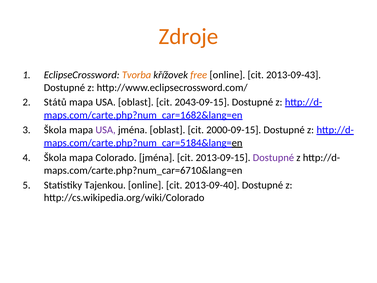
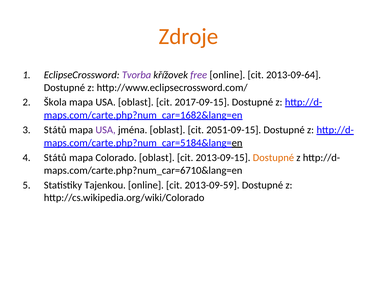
Tvorba colour: orange -> purple
free colour: orange -> purple
2013-09-43: 2013-09-43 -> 2013-09-64
Států: Států -> Škola
2043-09-15: 2043-09-15 -> 2017-09-15
Škola at (55, 130): Škola -> Států
2000-09-15: 2000-09-15 -> 2051-09-15
Škola at (55, 158): Škola -> Států
Colorado jména: jména -> oblast
Dostupné at (273, 158) colour: purple -> orange
2013-09-40: 2013-09-40 -> 2013-09-59
